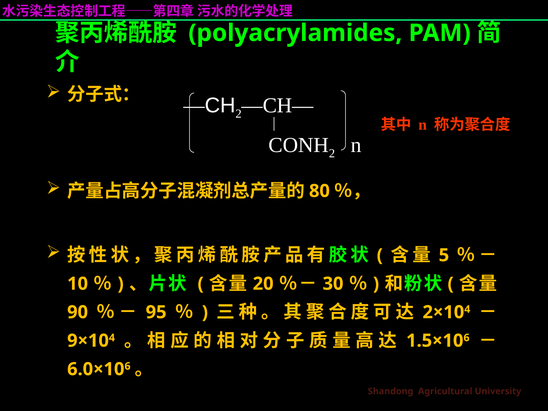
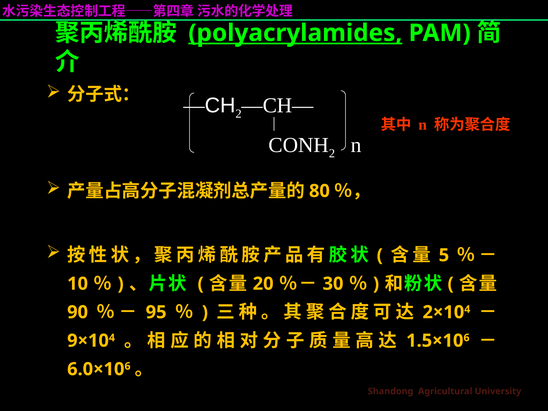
polyacrylamides underline: none -> present
